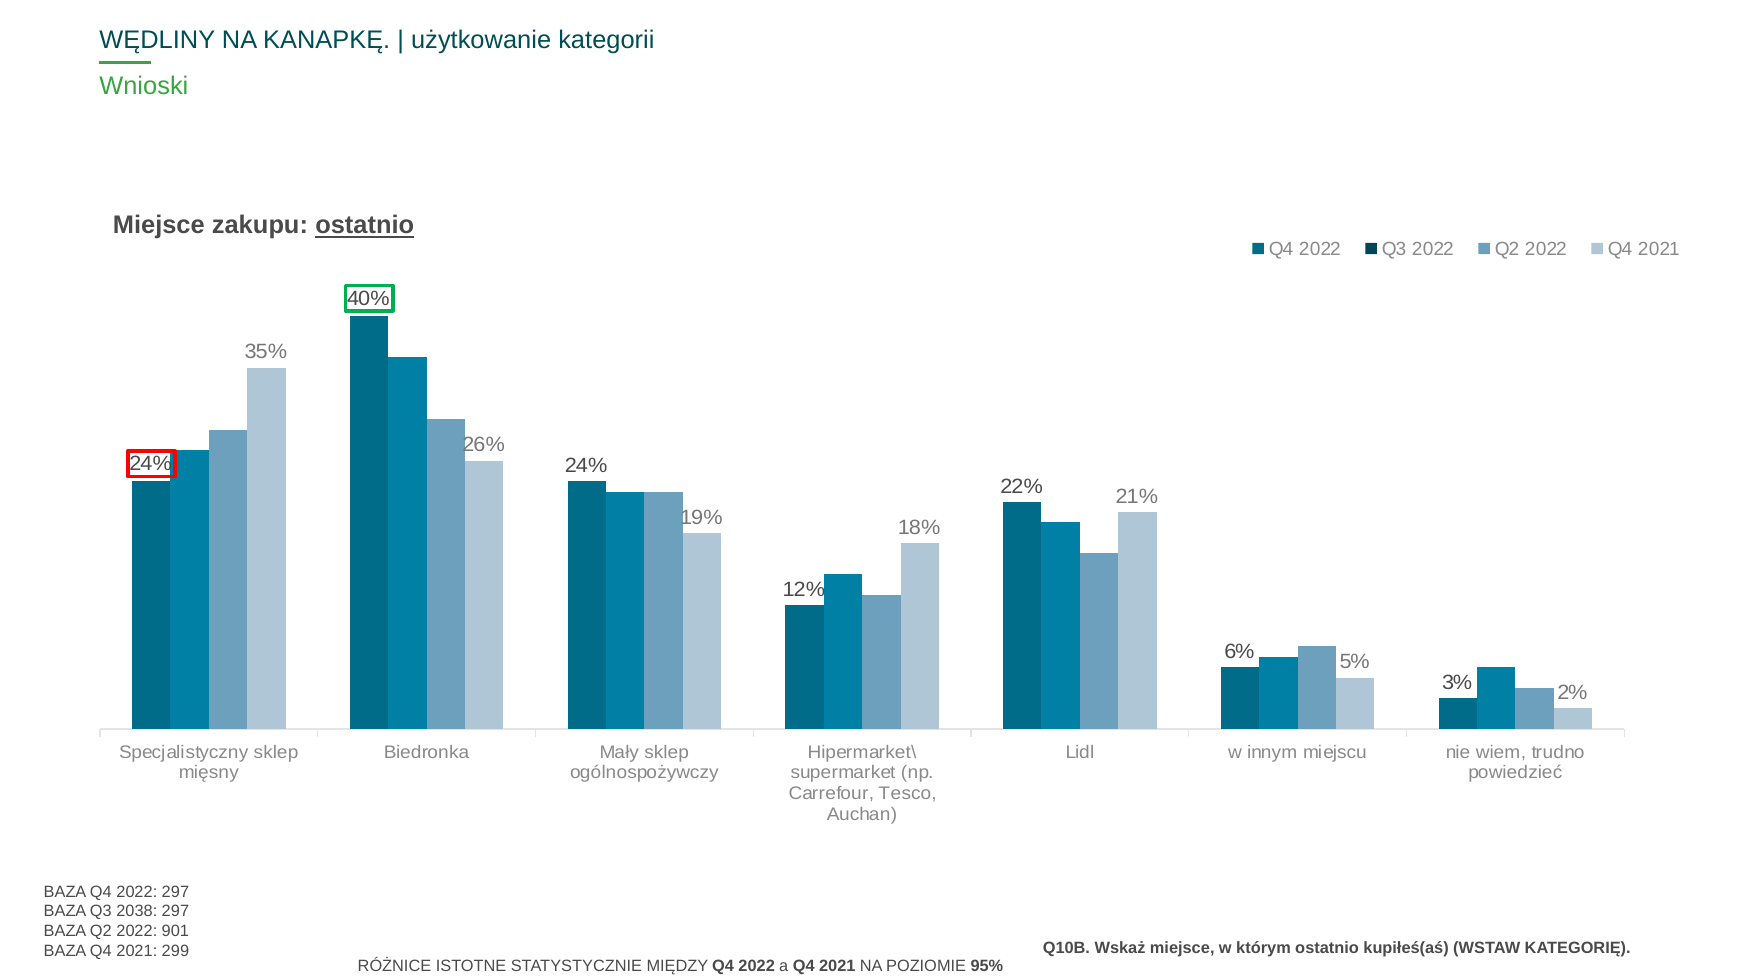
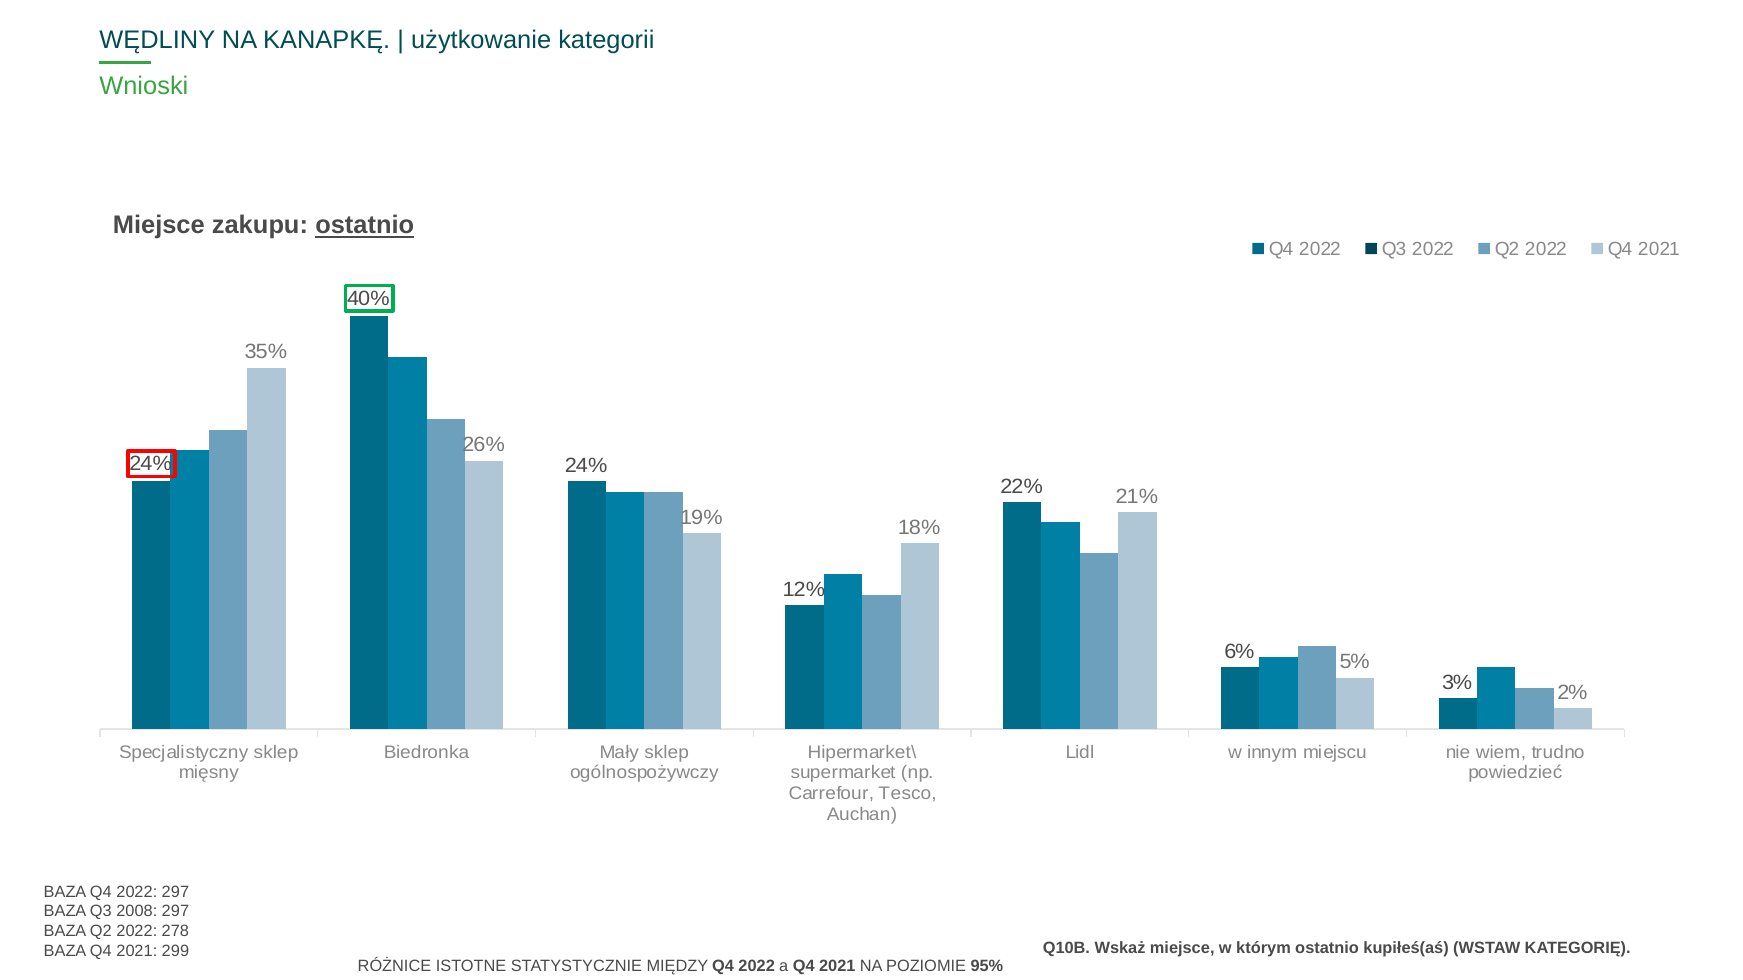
2038: 2038 -> 2008
901: 901 -> 278
